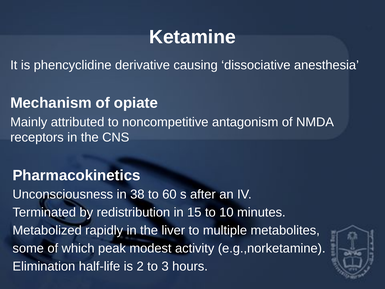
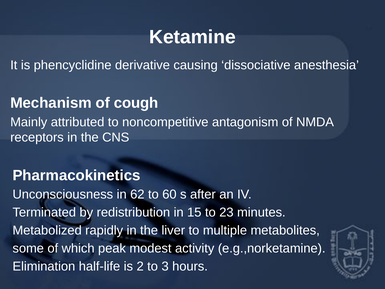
opiate: opiate -> cough
38: 38 -> 62
10: 10 -> 23
